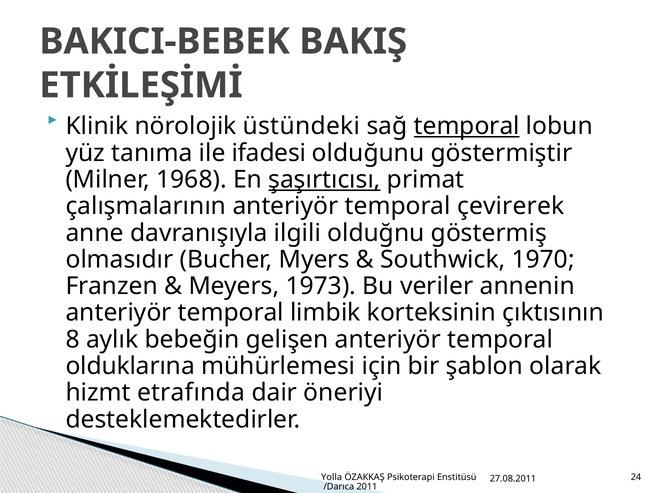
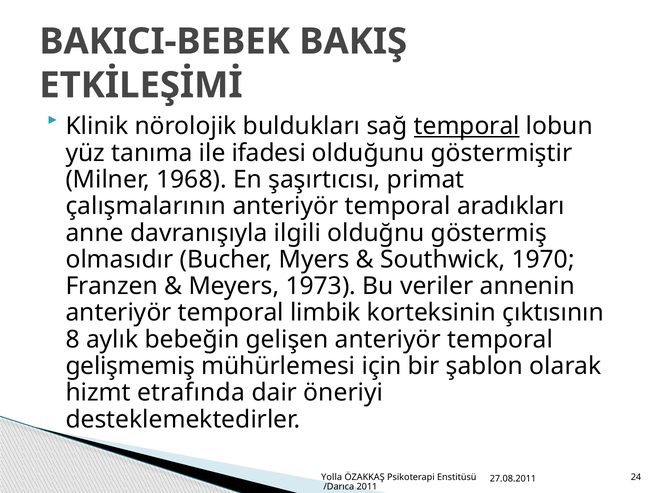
üstündeki: üstündeki -> buldukları
şaşırtıcısı underline: present -> none
çevirerek: çevirerek -> aradıkları
olduklarına: olduklarına -> gelişmemiş
